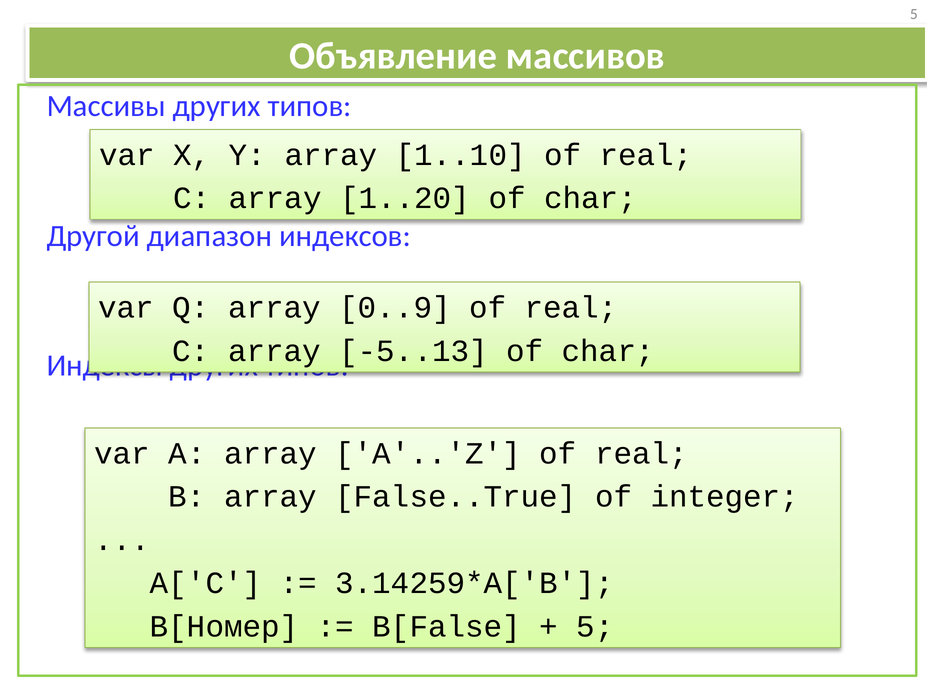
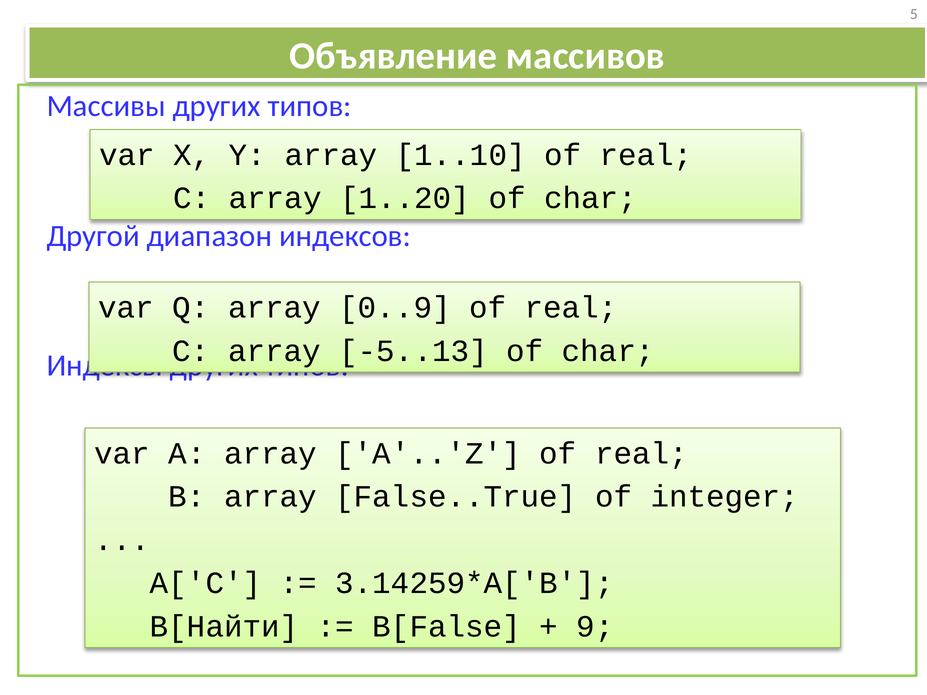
B[Номер: B[Номер -> B[Найти
5 at (595, 627): 5 -> 9
